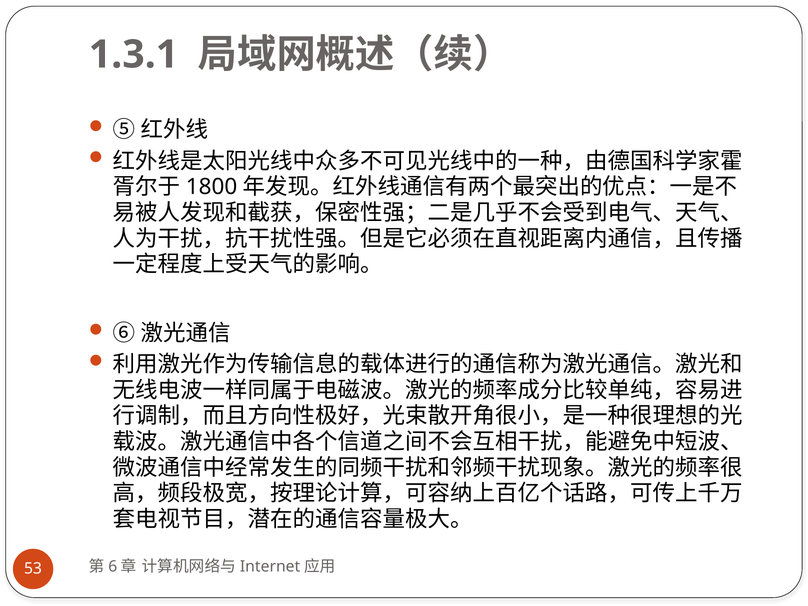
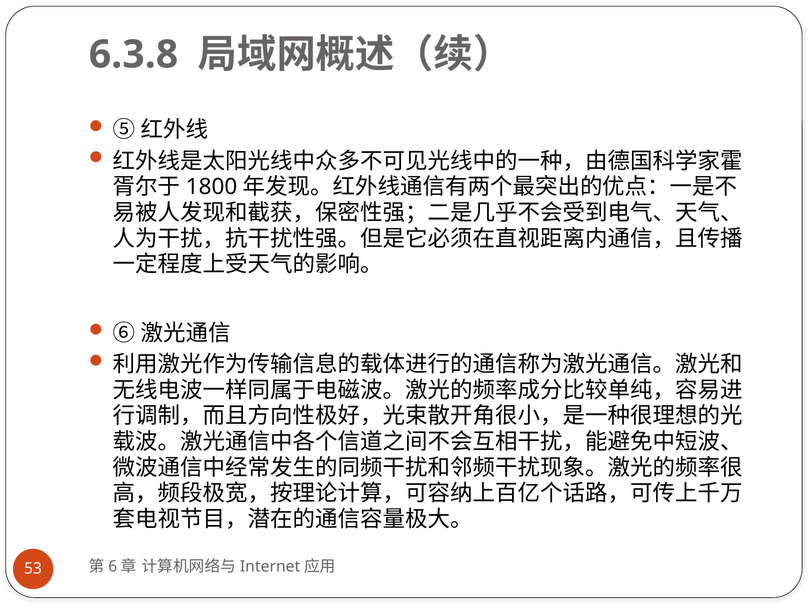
1.3.1: 1.3.1 -> 6.3.8
